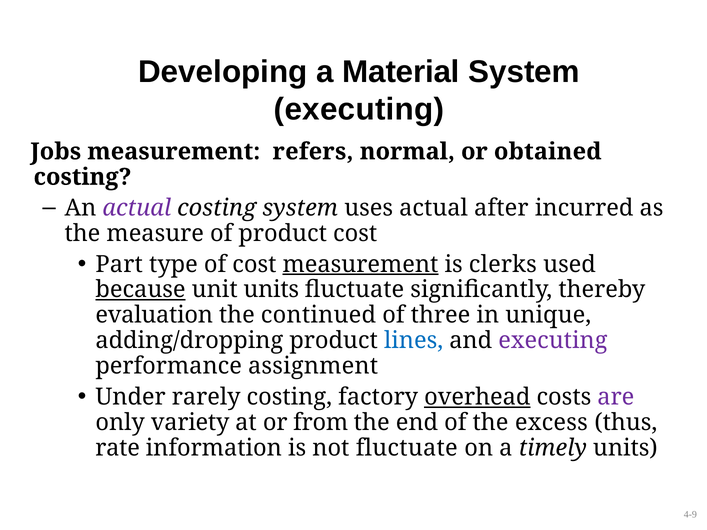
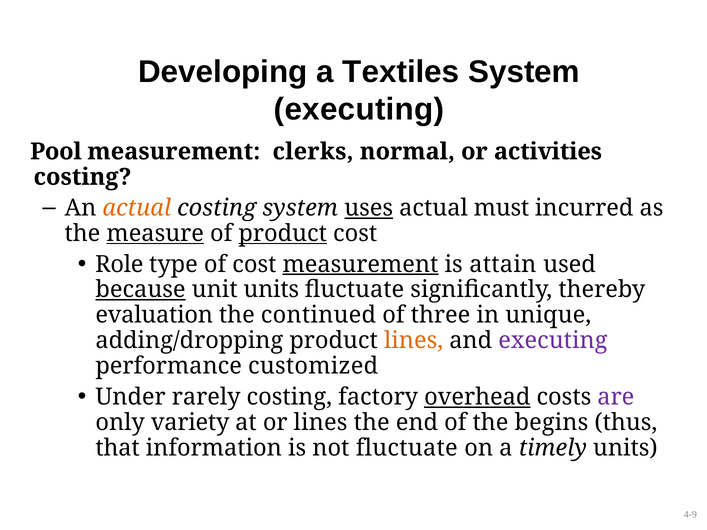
Material: Material -> Textiles
Jobs: Jobs -> Pool
refers: refers -> clerks
obtained: obtained -> activities
actual at (137, 208) colour: purple -> orange
uses underline: none -> present
after: after -> must
measure underline: none -> present
product at (283, 233) underline: none -> present
Part: Part -> Role
clerks: clerks -> attain
lines at (414, 341) colour: blue -> orange
assignment: assignment -> customized
or from: from -> lines
excess: excess -> begins
rate: rate -> that
